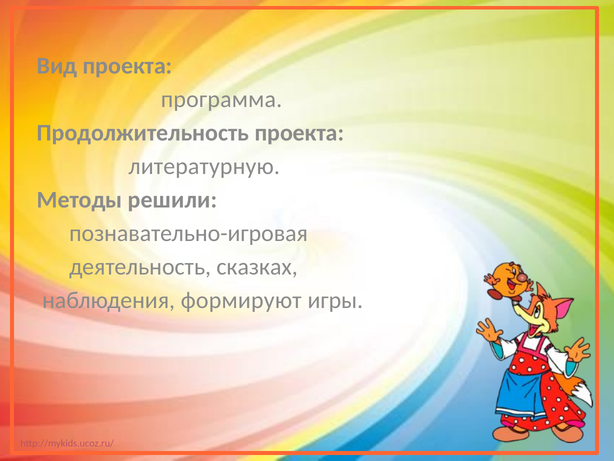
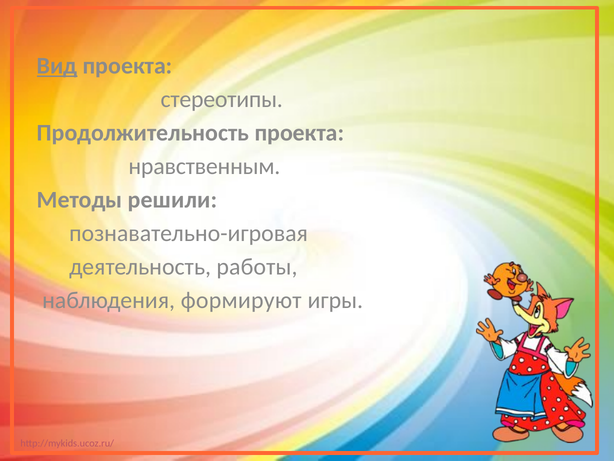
Вид underline: none -> present
программа: программа -> стереотипы
литературную: литературную -> нравственным
сказках: сказках -> работы
